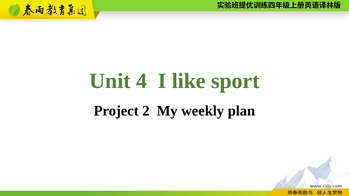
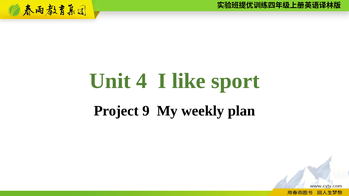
2: 2 -> 9
